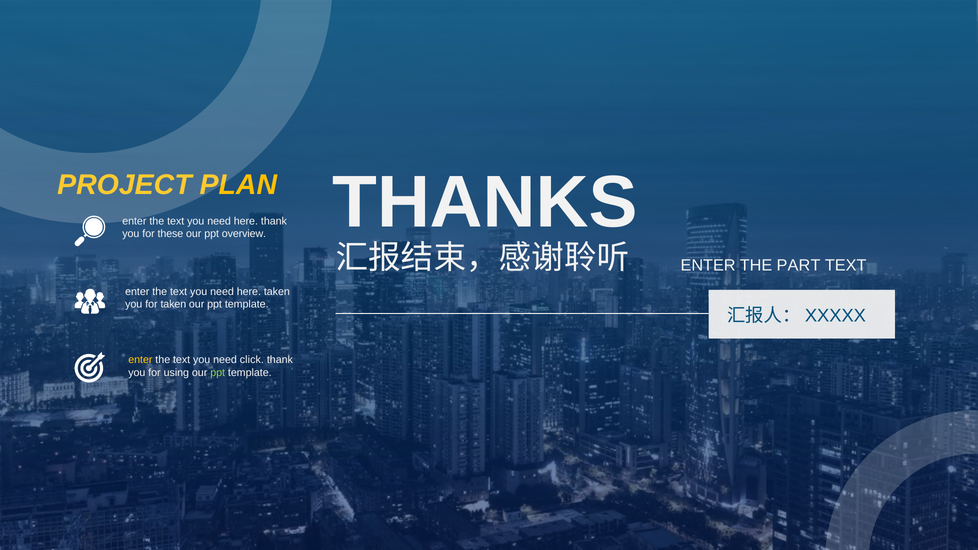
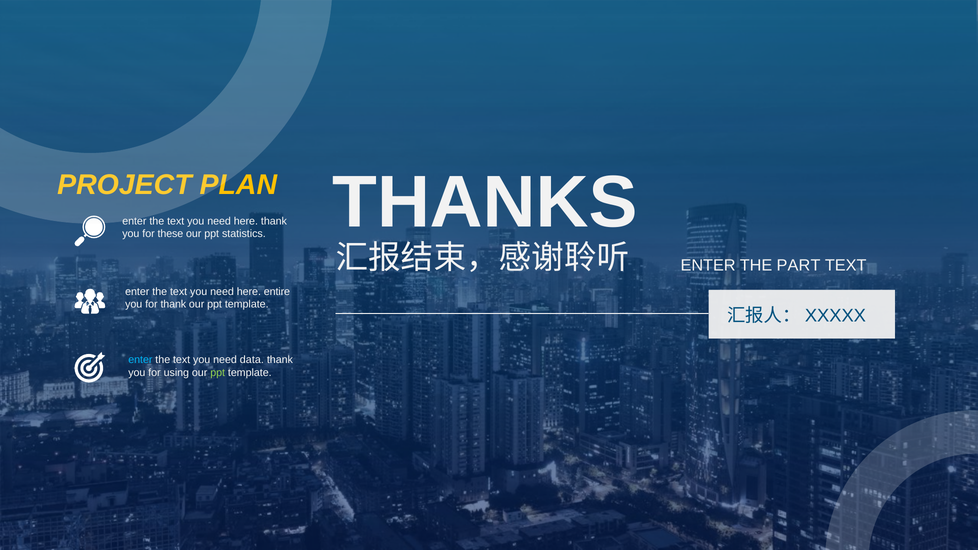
overview: overview -> statistics
here taken: taken -> entire
for taken: taken -> thank
enter at (140, 360) colour: yellow -> light blue
click: click -> data
